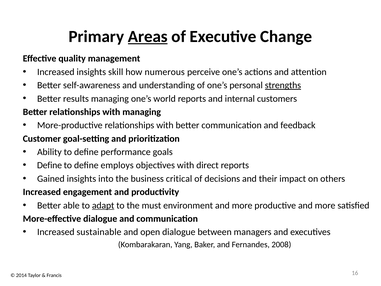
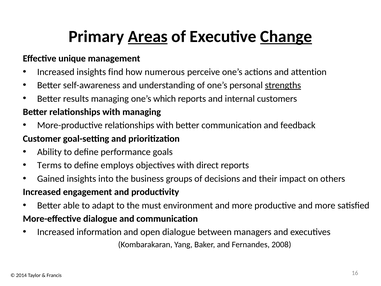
Change underline: none -> present
quality: quality -> unique
skill: skill -> find
world: world -> which
Define at (49, 165): Define -> Terms
critical: critical -> groups
adapt underline: present -> none
sustainable: sustainable -> information
